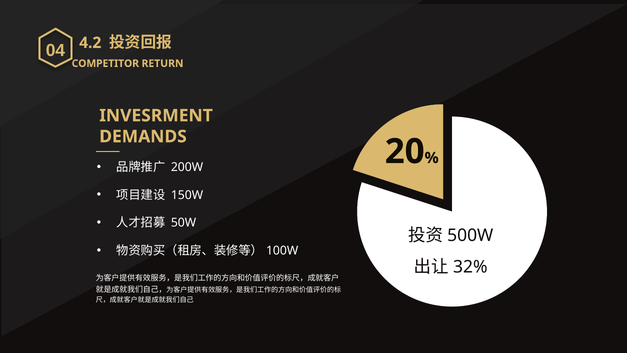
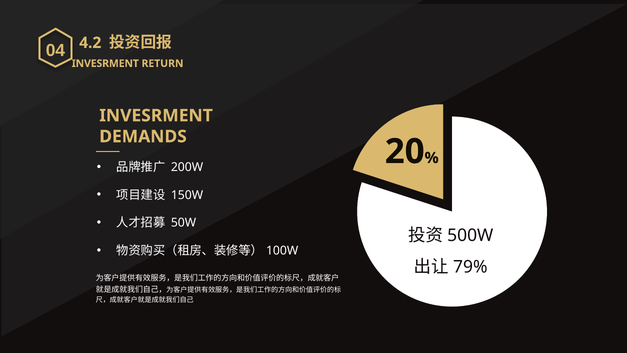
COMPETITOR at (105, 63): COMPETITOR -> INVESRMENT
32%: 32% -> 79%
